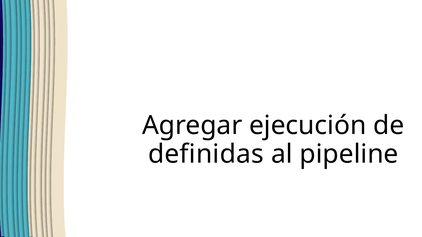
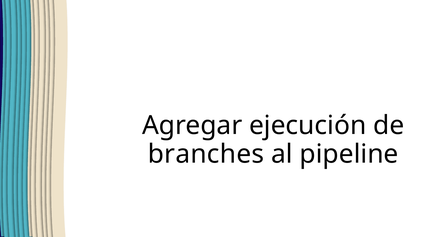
definidas: definidas -> branches
